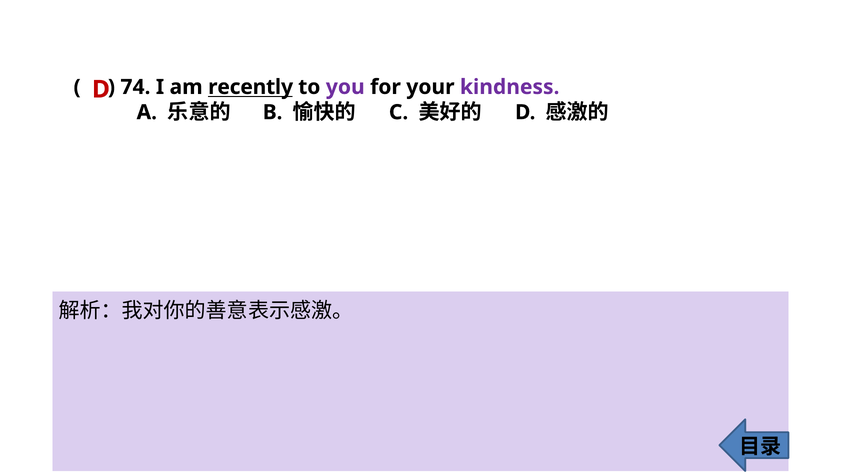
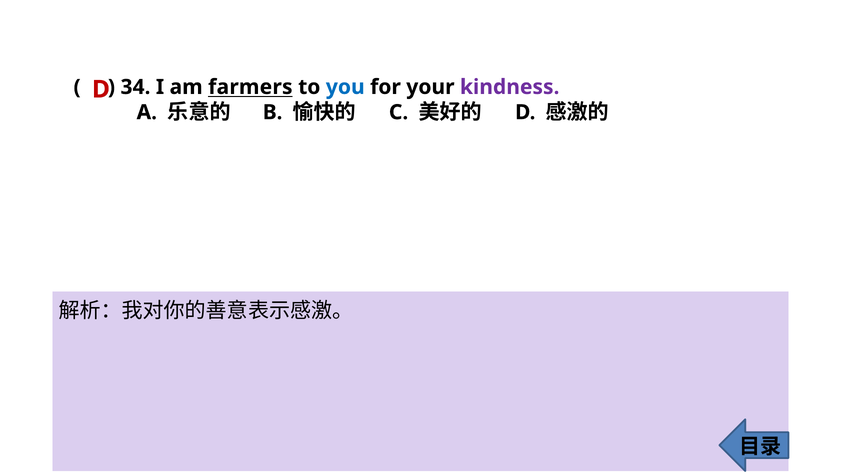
74: 74 -> 34
recently: recently -> farmers
you colour: purple -> blue
